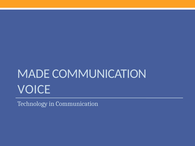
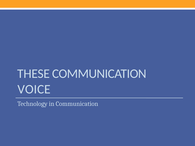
MADE: MADE -> THESE
